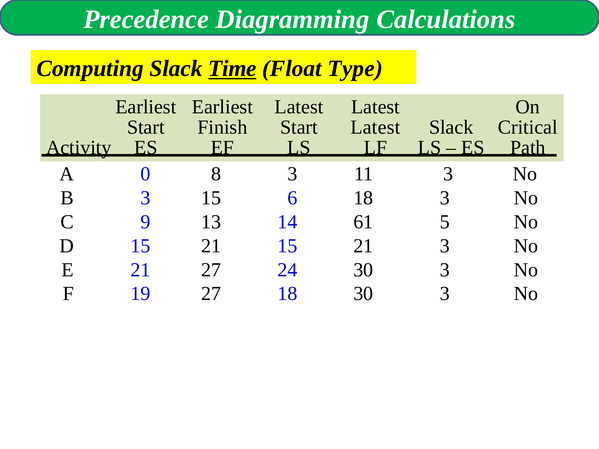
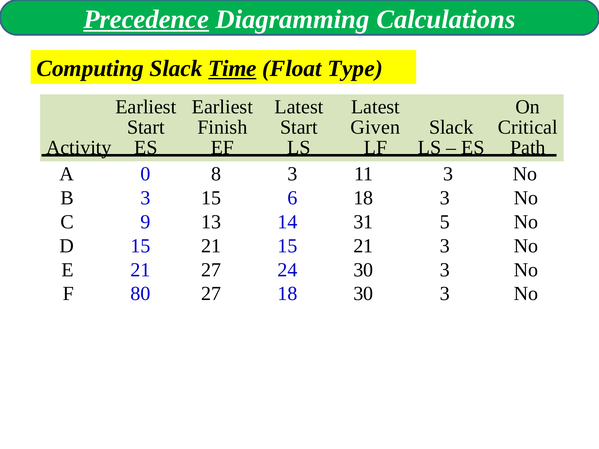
Precedence underline: none -> present
Start Latest: Latest -> Given
61: 61 -> 31
19: 19 -> 80
